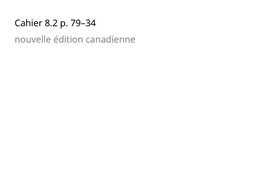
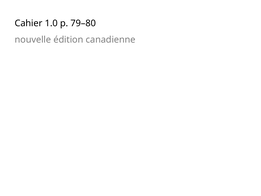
8.2: 8.2 -> 1.0
79–34: 79–34 -> 79–80
